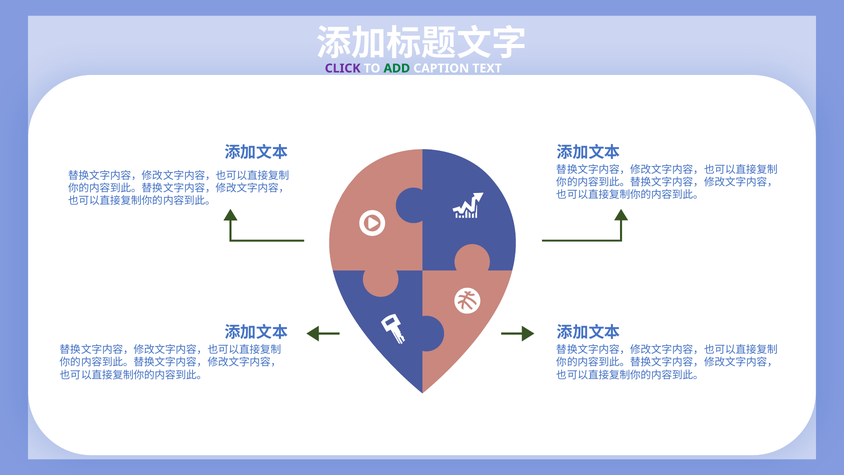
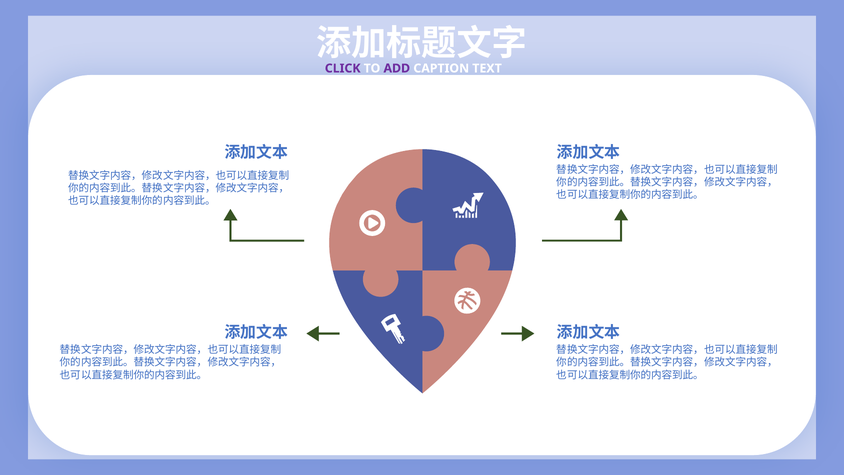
ADD colour: green -> purple
